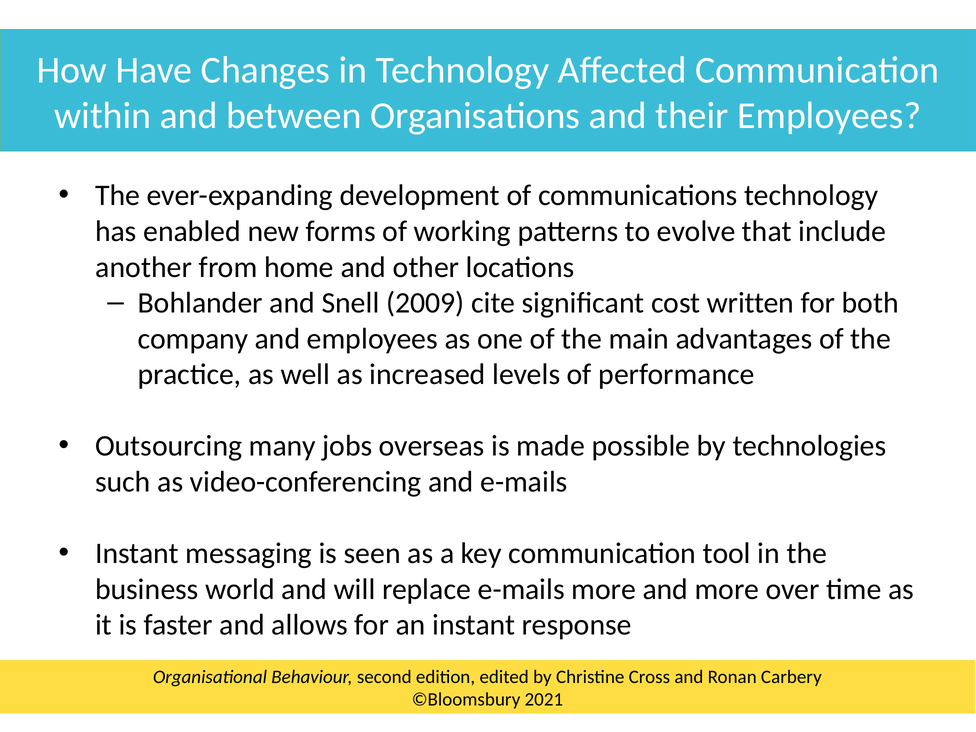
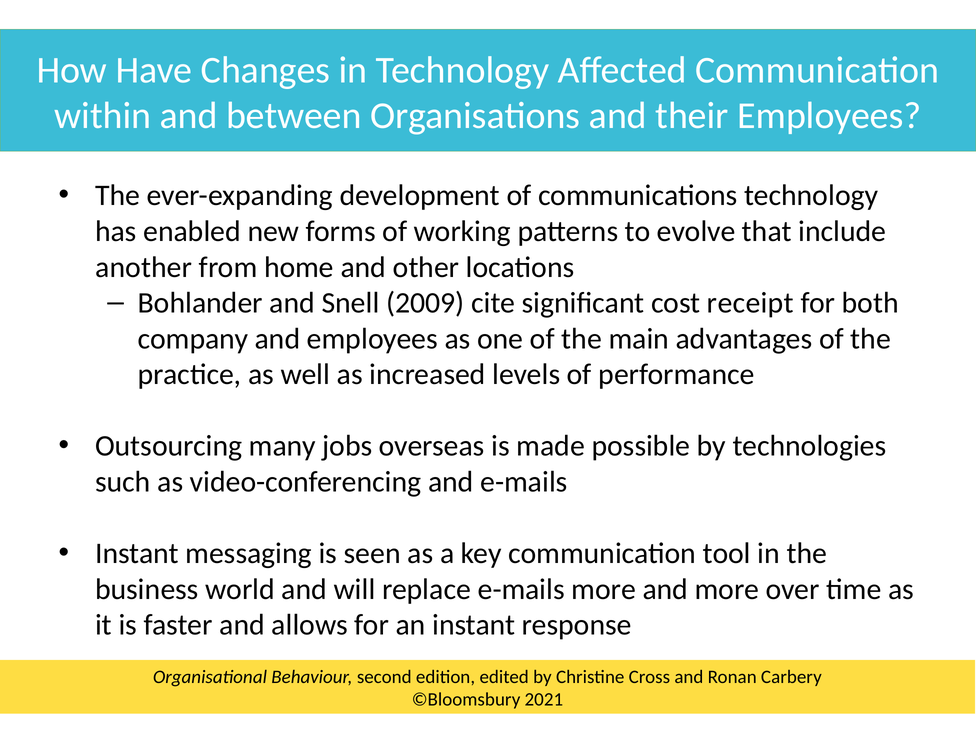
written: written -> receipt
